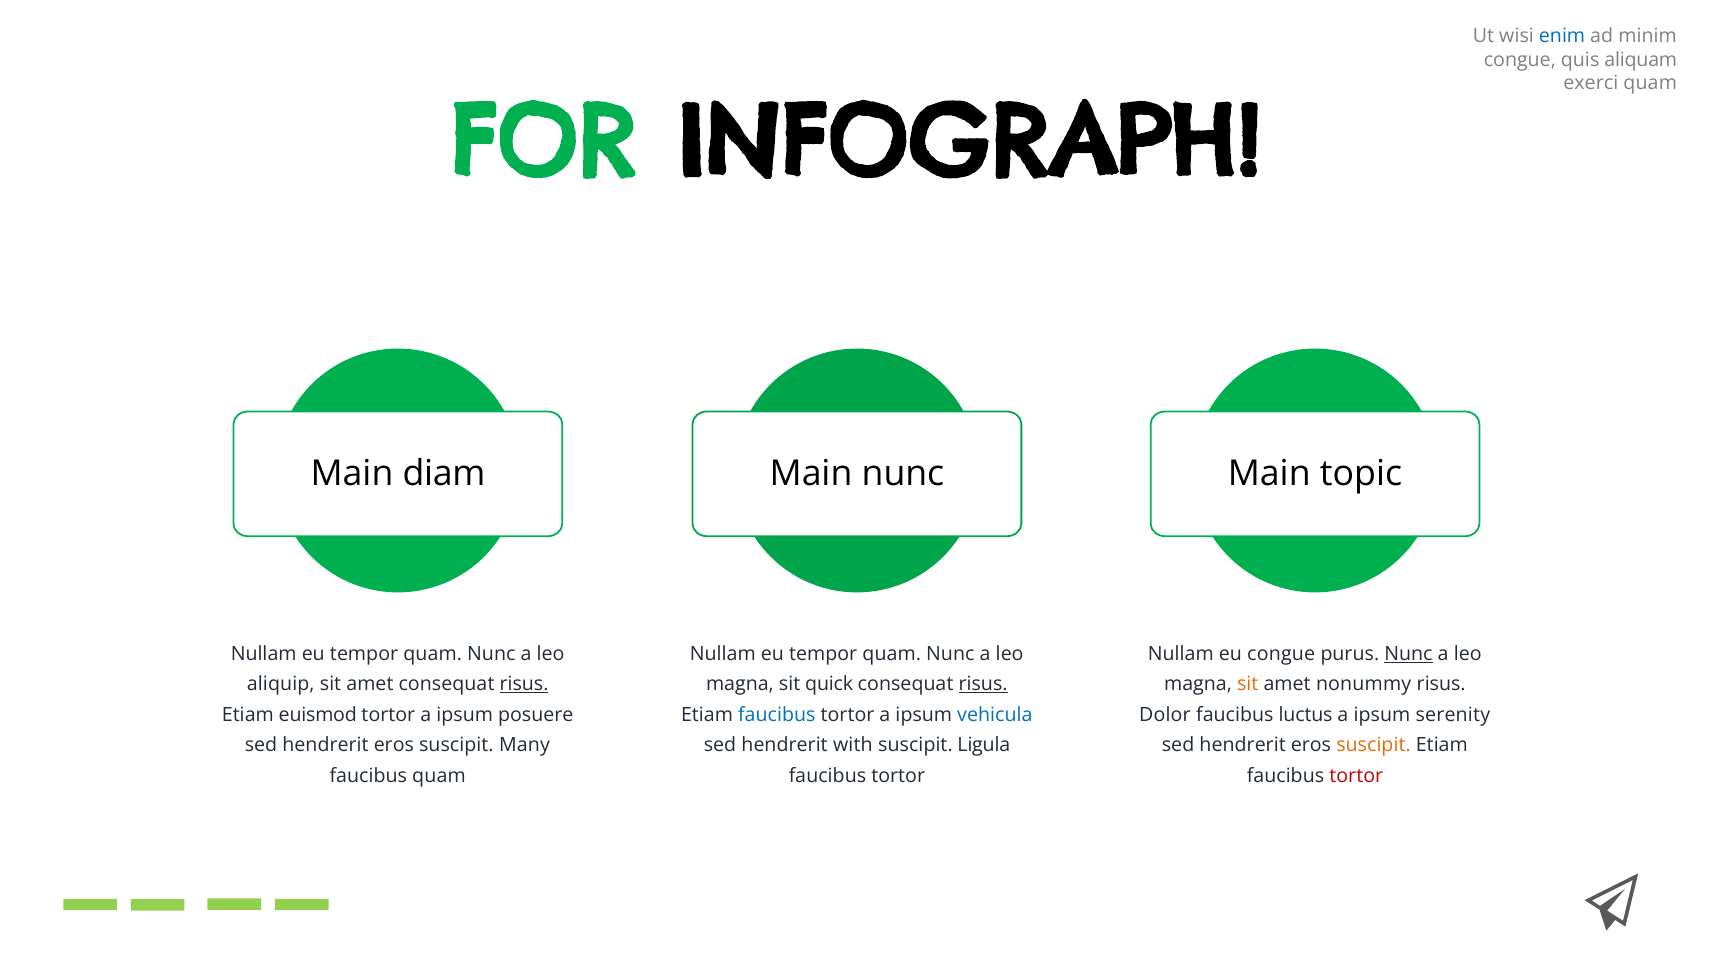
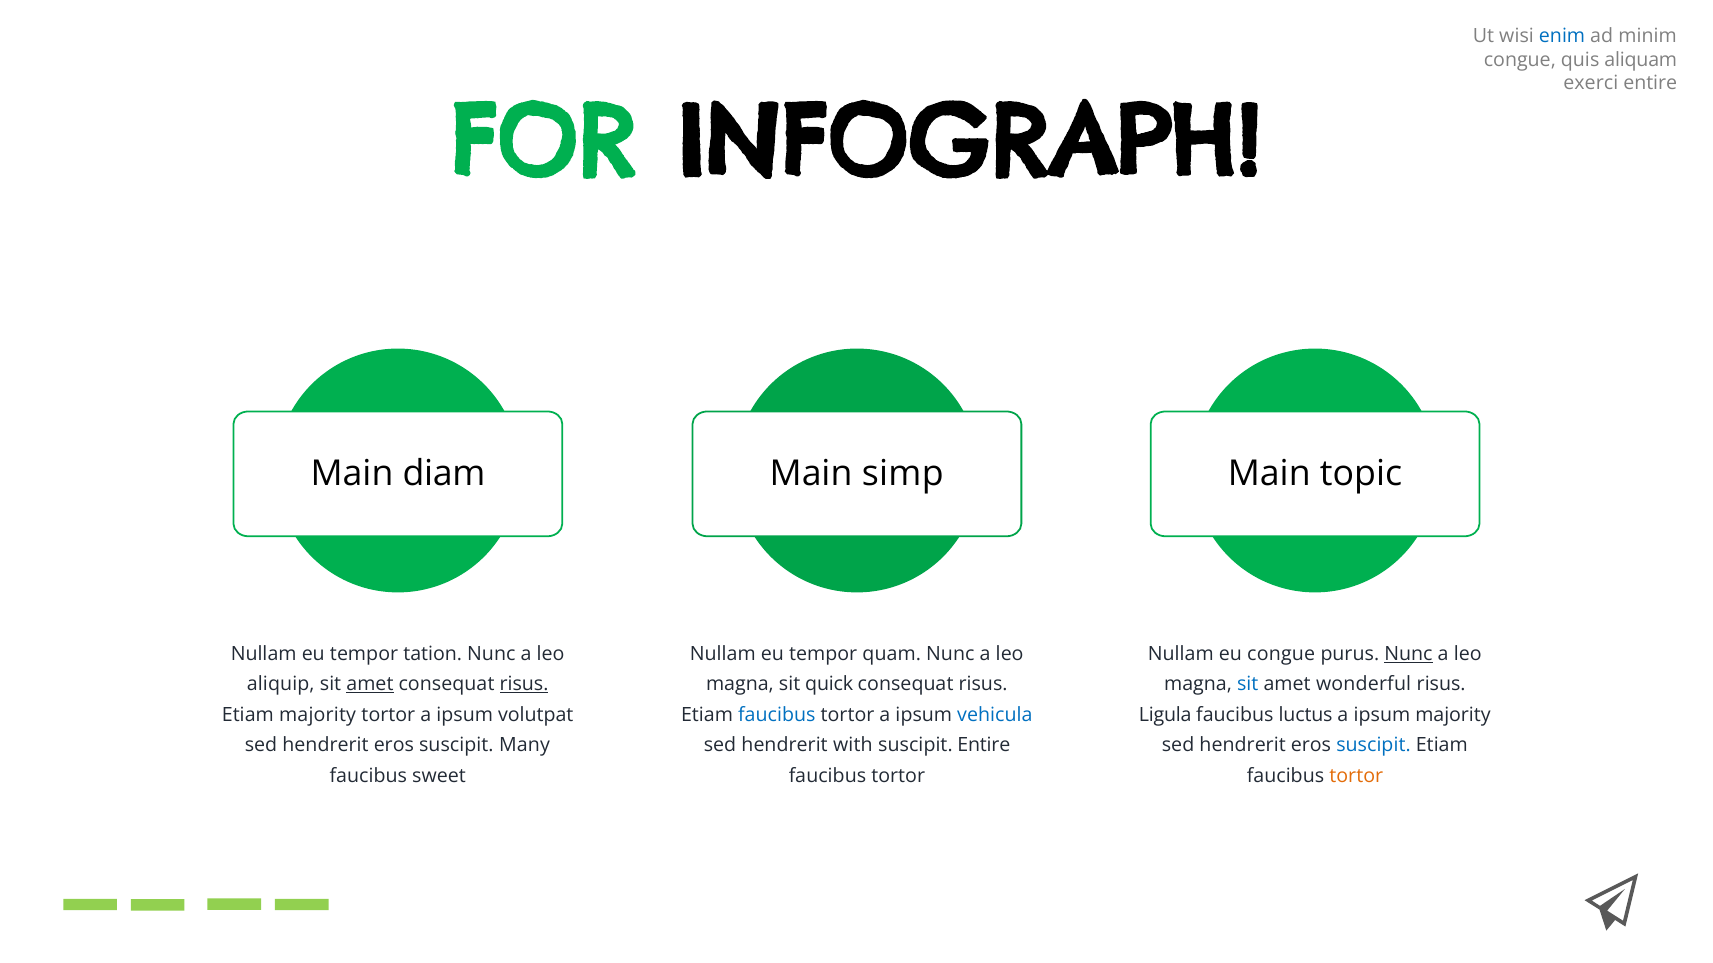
exerci quam: quam -> entire
Main nunc: nunc -> simp
quam at (433, 654): quam -> tation
amet at (370, 685) underline: none -> present
risus at (983, 685) underline: present -> none
sit at (1248, 685) colour: orange -> blue
nonummy: nonummy -> wonderful
Etiam euismod: euismod -> majority
posuere: posuere -> volutpat
Dolor: Dolor -> Ligula
ipsum serenity: serenity -> majority
suscipit Ligula: Ligula -> Entire
suscipit at (1373, 746) colour: orange -> blue
faucibus quam: quam -> sweet
tortor at (1356, 777) colour: red -> orange
